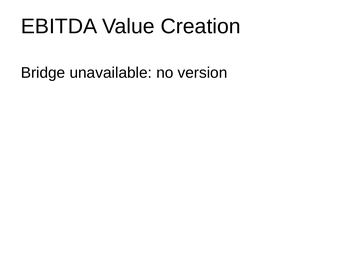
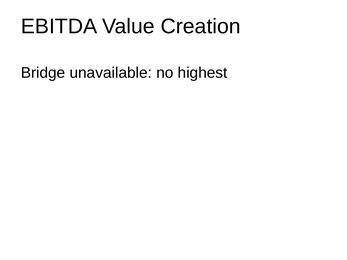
version: version -> highest
